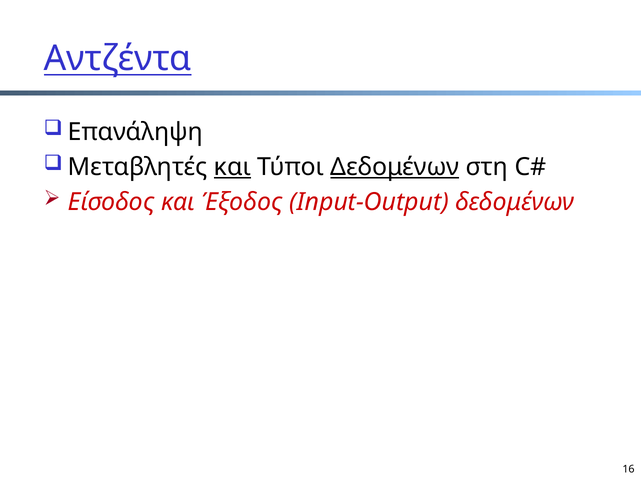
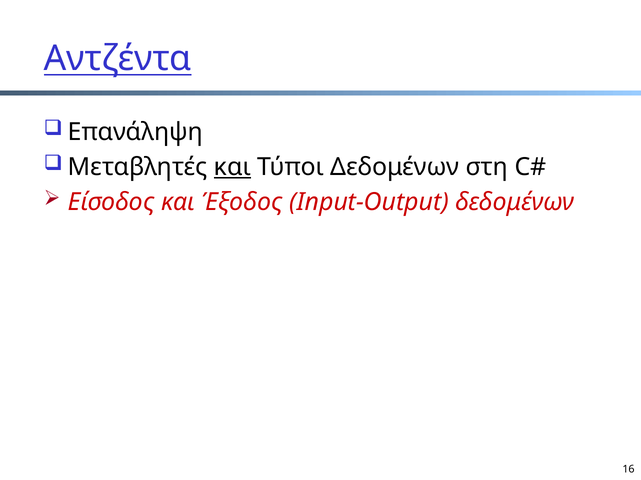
Δεδομένων at (395, 167) underline: present -> none
